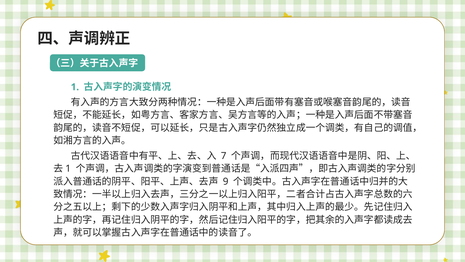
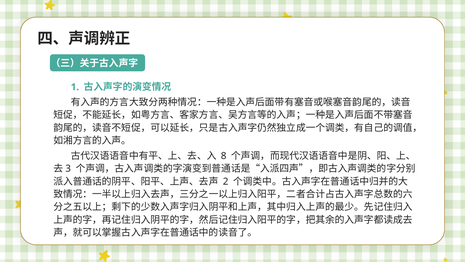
7: 7 -> 8
1 at (68, 168): 1 -> 3
9: 9 -> 2
